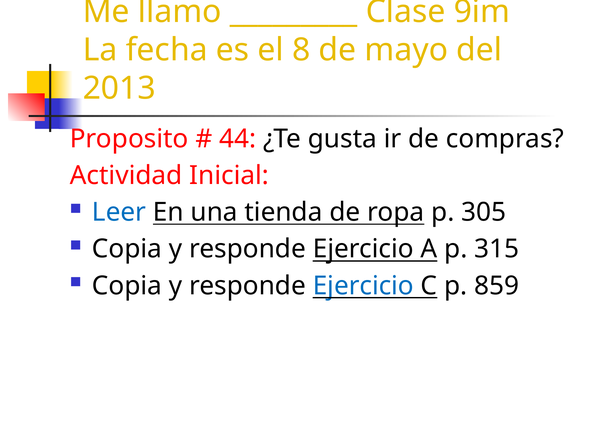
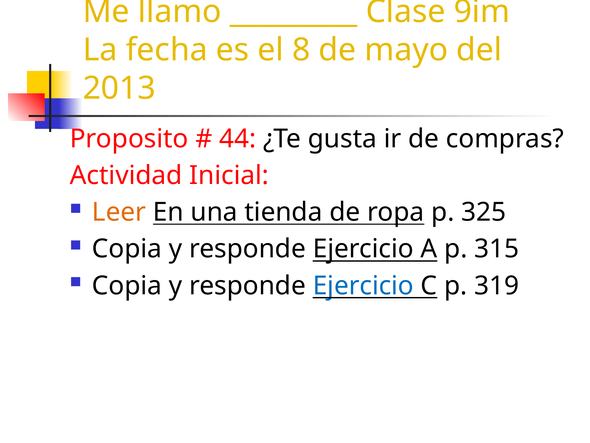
Leer colour: blue -> orange
305: 305 -> 325
859: 859 -> 319
